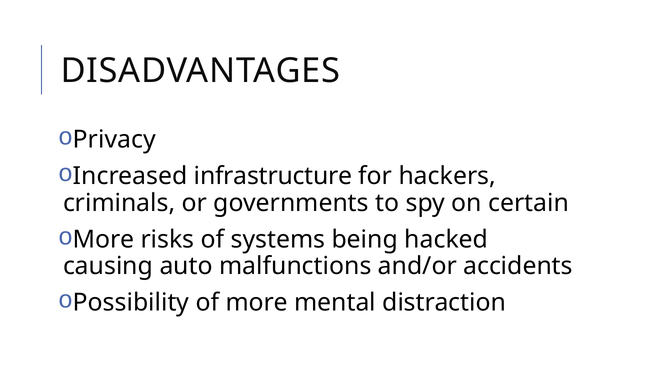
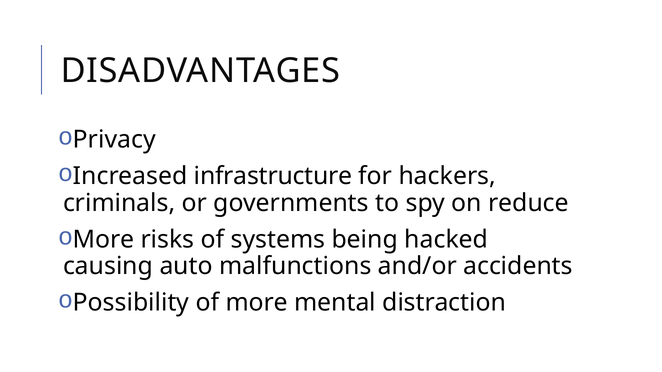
certain: certain -> reduce
